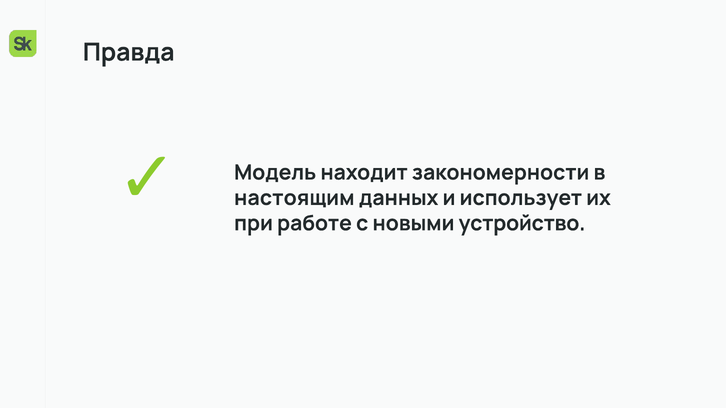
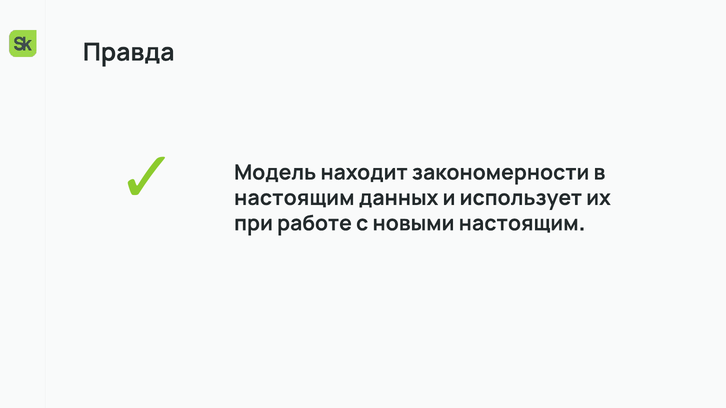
новыми устройство: устройство -> настоящим
